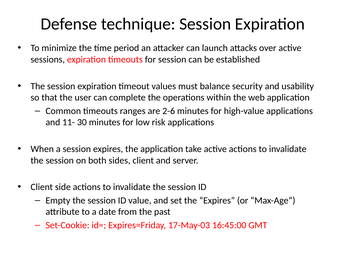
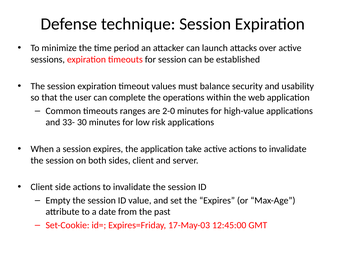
2-6: 2-6 -> 2-0
11-: 11- -> 33-
16:45:00: 16:45:00 -> 12:45:00
